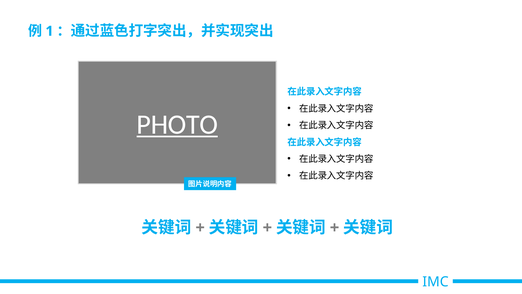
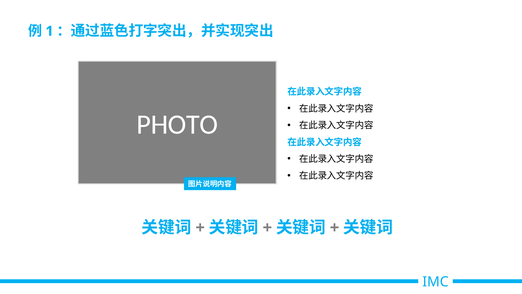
PHOTO underline: present -> none
